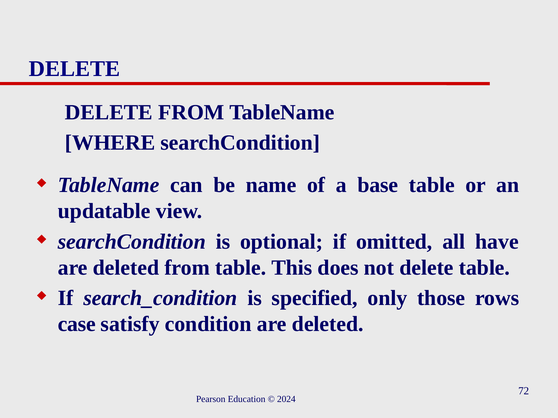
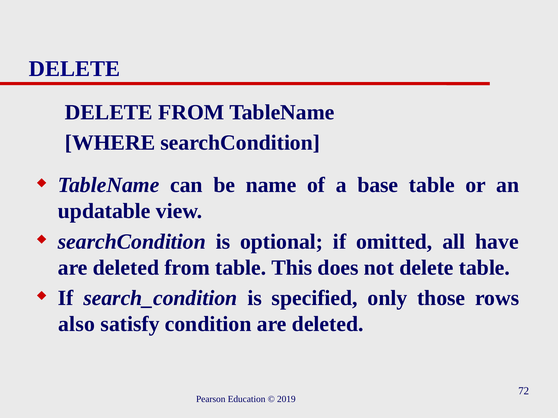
case: case -> also
2024: 2024 -> 2019
